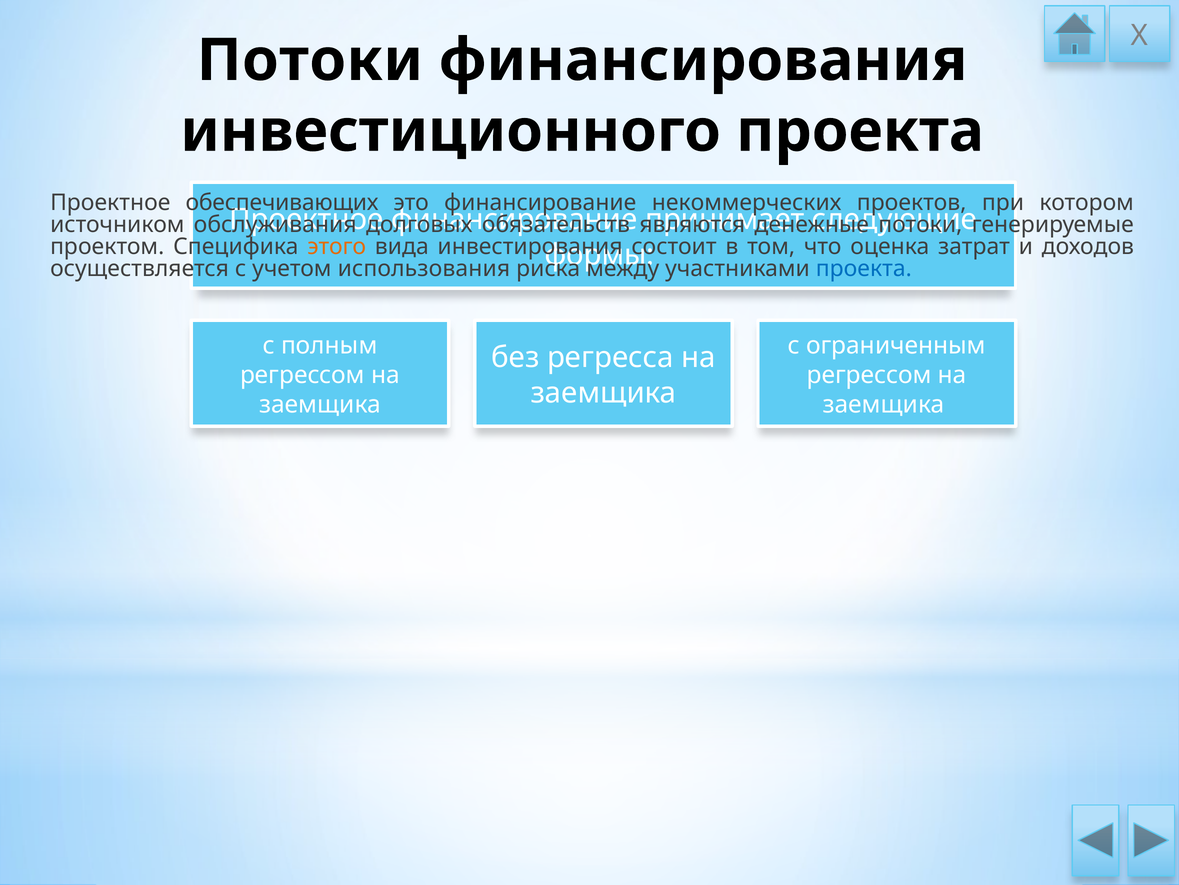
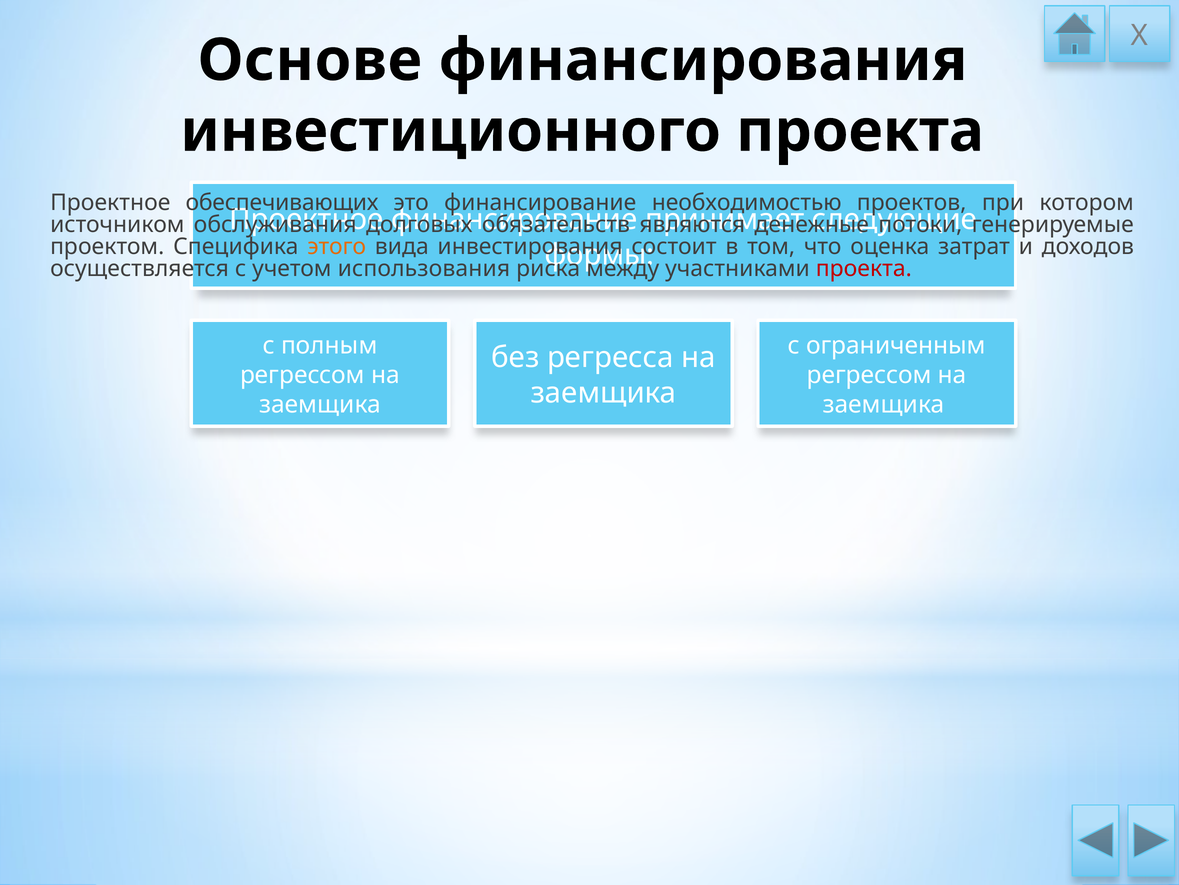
Потоки at (310, 60): Потоки -> Основе
некоммерческих: некоммерческих -> необходимостью
проекта at (864, 268) colour: blue -> red
